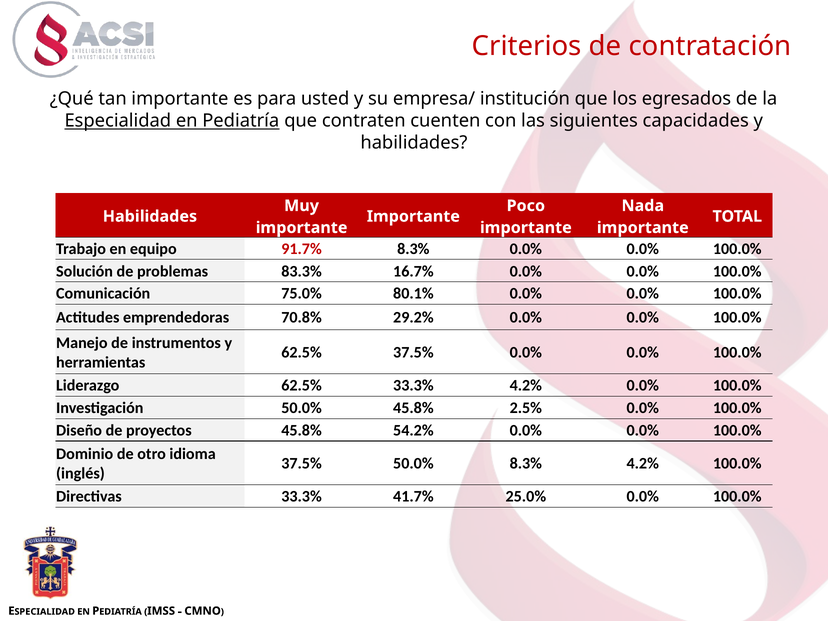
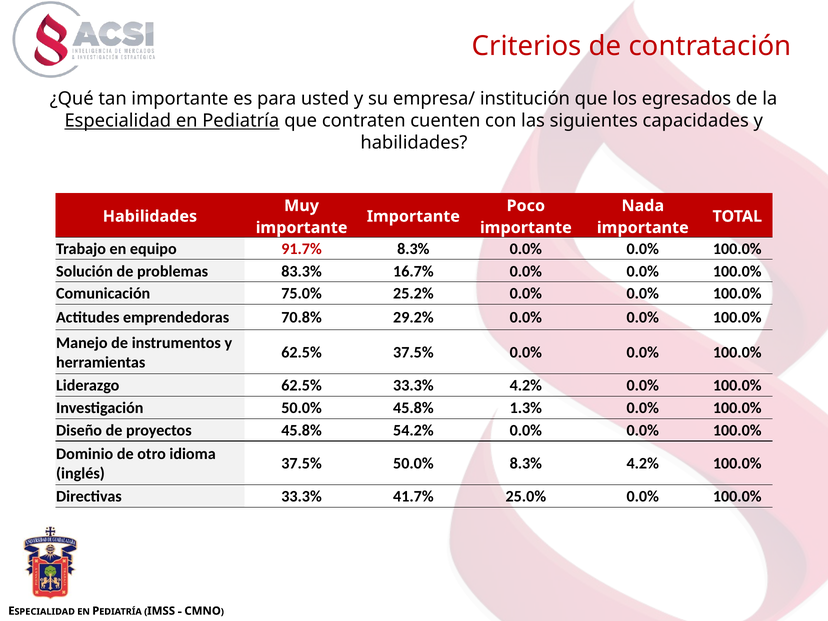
80.1%: 80.1% -> 25.2%
2.5%: 2.5% -> 1.3%
